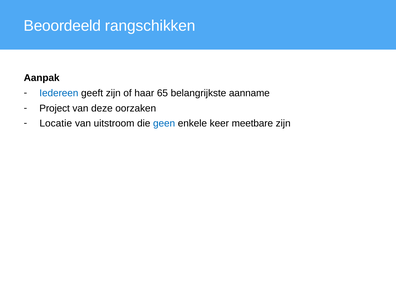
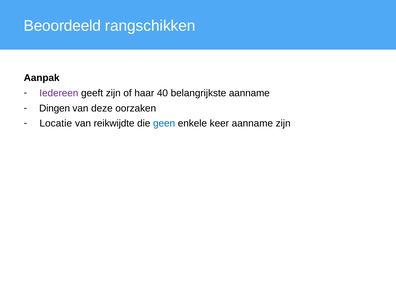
Iedereen colour: blue -> purple
65: 65 -> 40
Project: Project -> Dingen
uitstroom: uitstroom -> reikwijdte
keer meetbare: meetbare -> aanname
